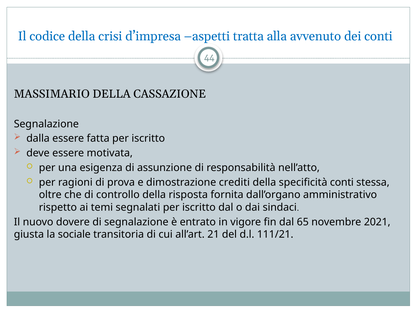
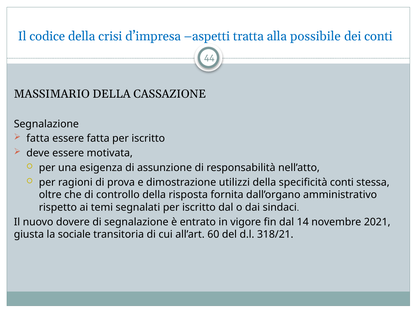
avvenuto: avvenuto -> possibile
dalla at (38, 138): dalla -> fatta
crediti: crediti -> utilizzi
65: 65 -> 14
21: 21 -> 60
111/21: 111/21 -> 318/21
